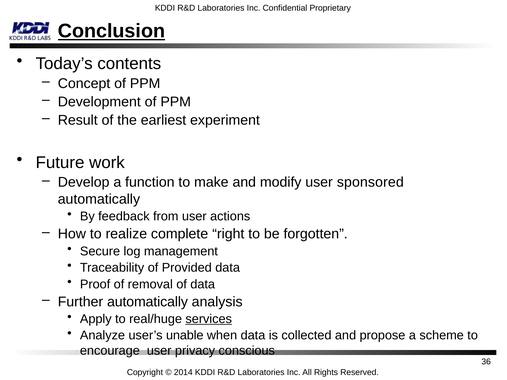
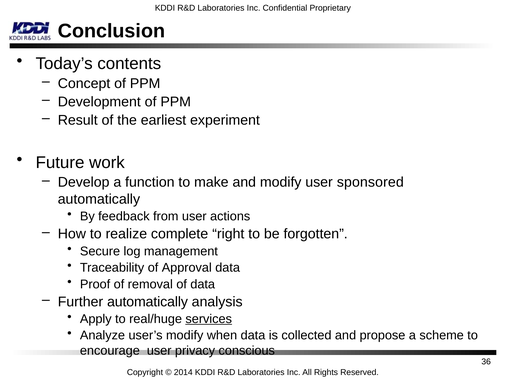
Conclusion underline: present -> none
Provided: Provided -> Approval
user’s unable: unable -> modify
